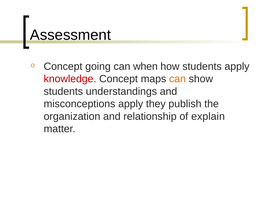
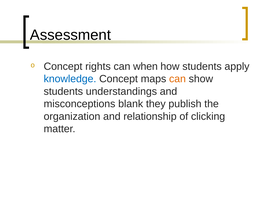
going: going -> rights
knowledge colour: red -> blue
misconceptions apply: apply -> blank
explain: explain -> clicking
